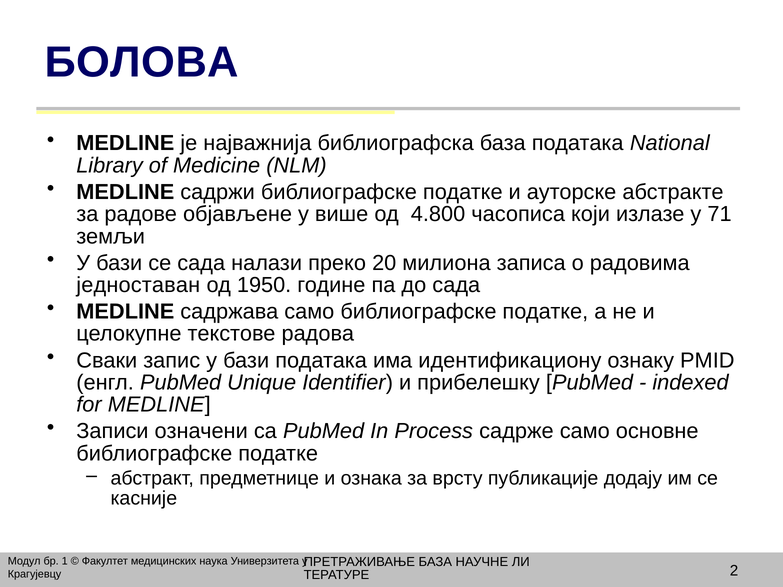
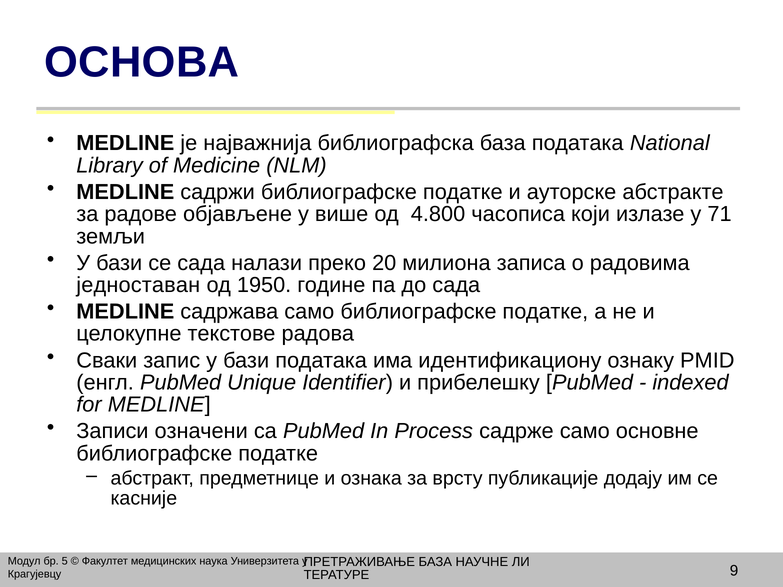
БОЛОВА: БОЛОВА -> ОСНОВА
1: 1 -> 5
2: 2 -> 9
